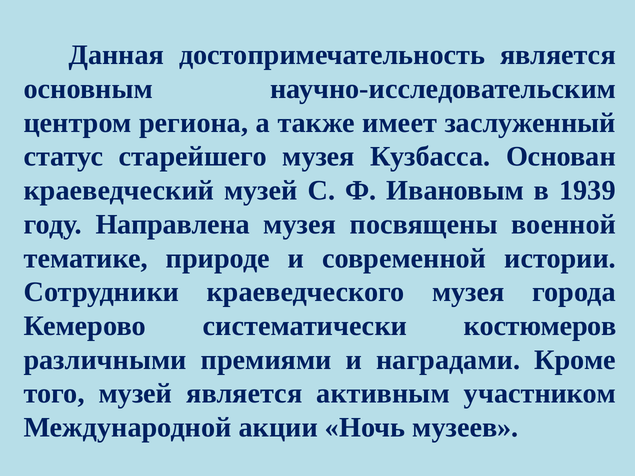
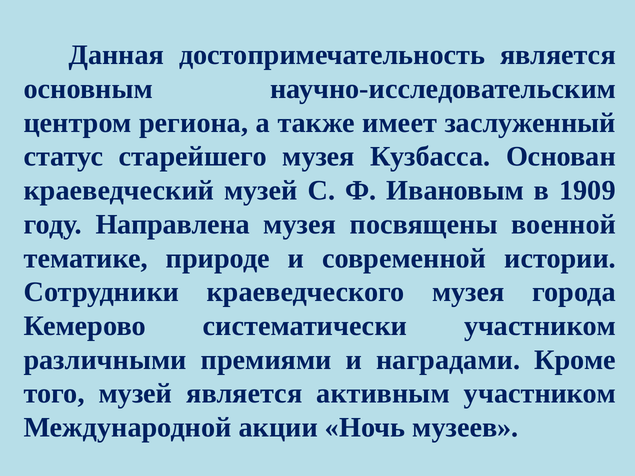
1939: 1939 -> 1909
систематически костюмеров: костюмеров -> участником
